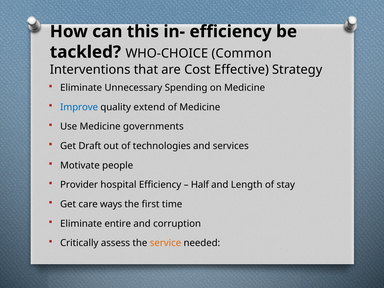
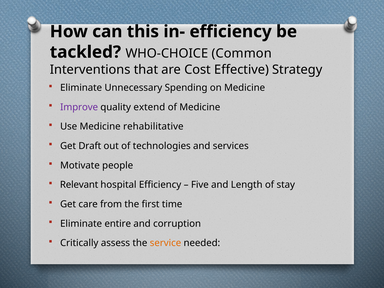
Improve colour: blue -> purple
governments: governments -> rehabilitative
Provider: Provider -> Relevant
Half: Half -> Five
ways: ways -> from
